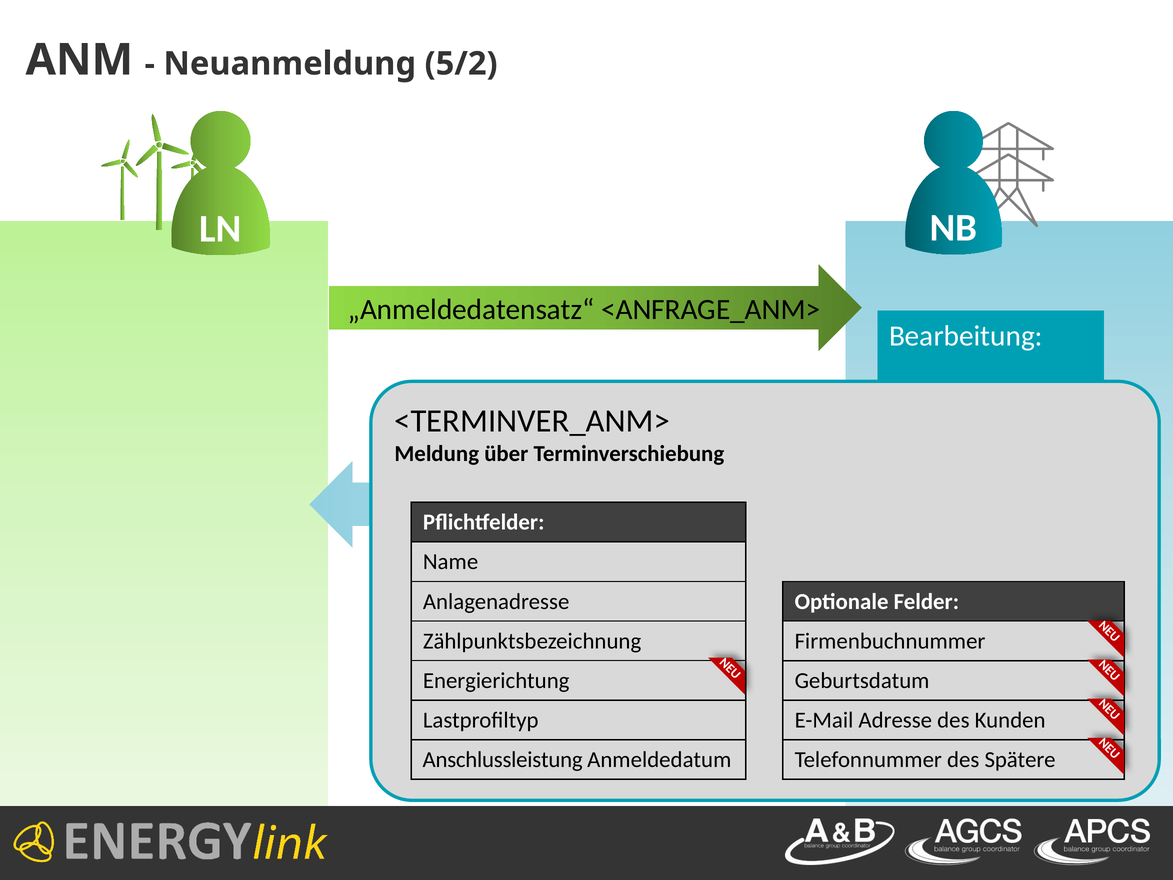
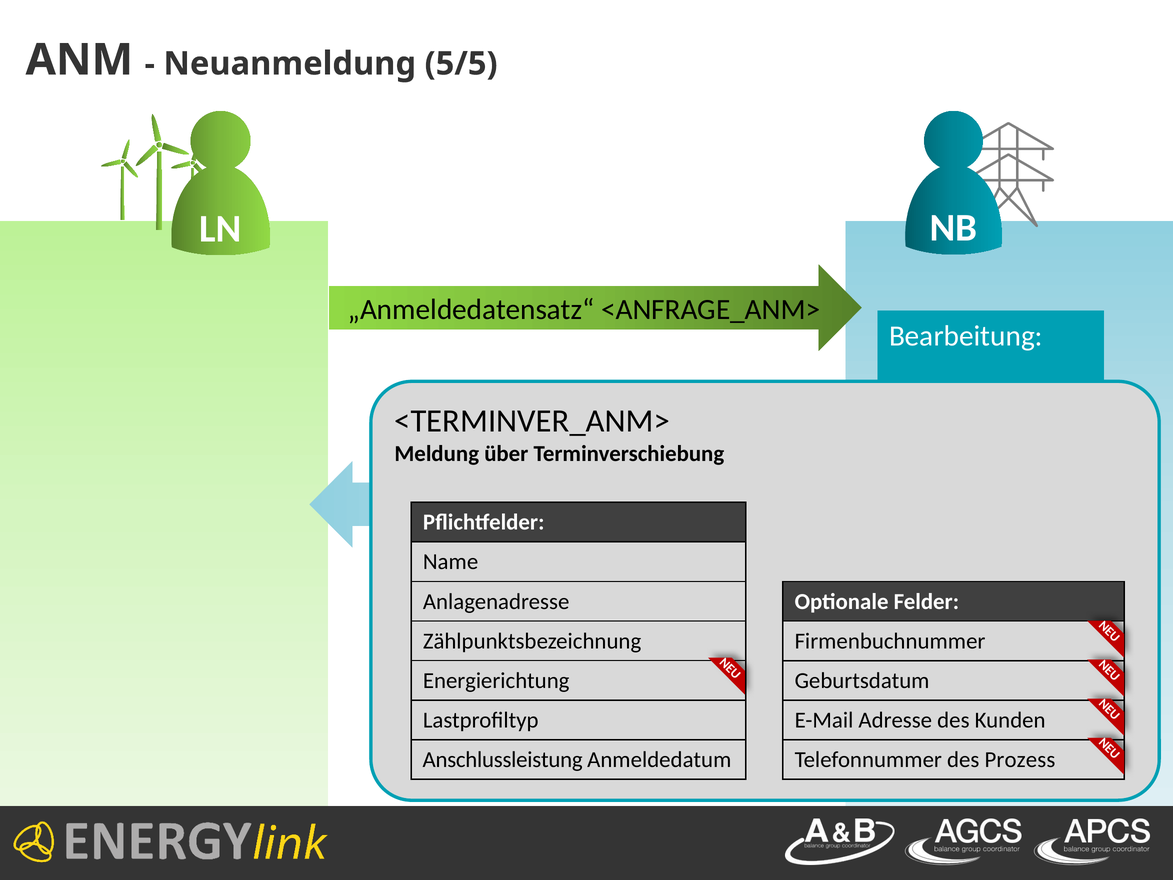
5/2: 5/2 -> 5/5
Spätere: Spätere -> Prozess
